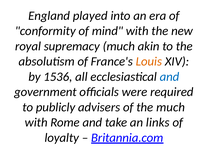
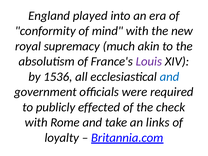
Louis colour: orange -> purple
advisers: advisers -> effected
the much: much -> check
